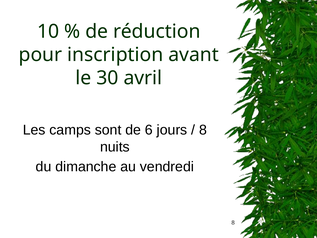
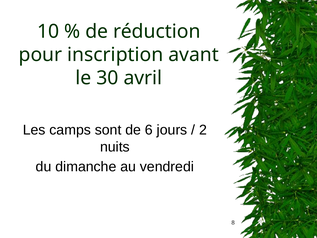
8 at (203, 130): 8 -> 2
